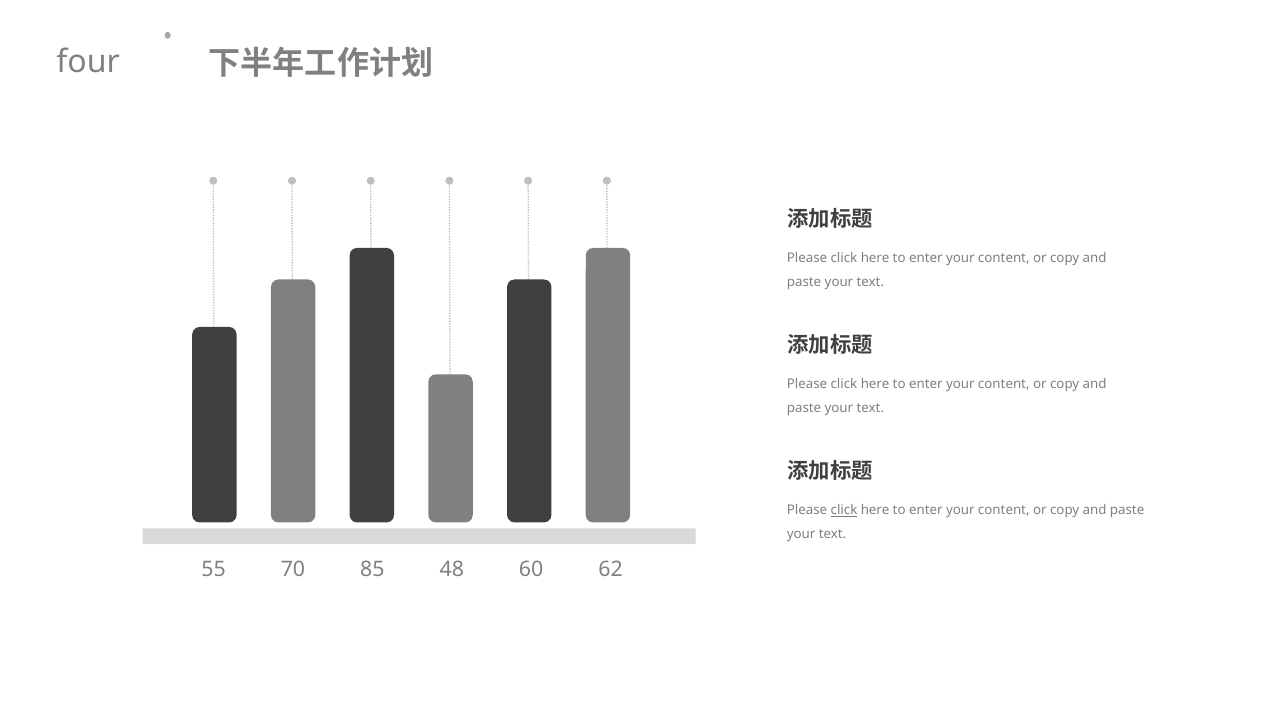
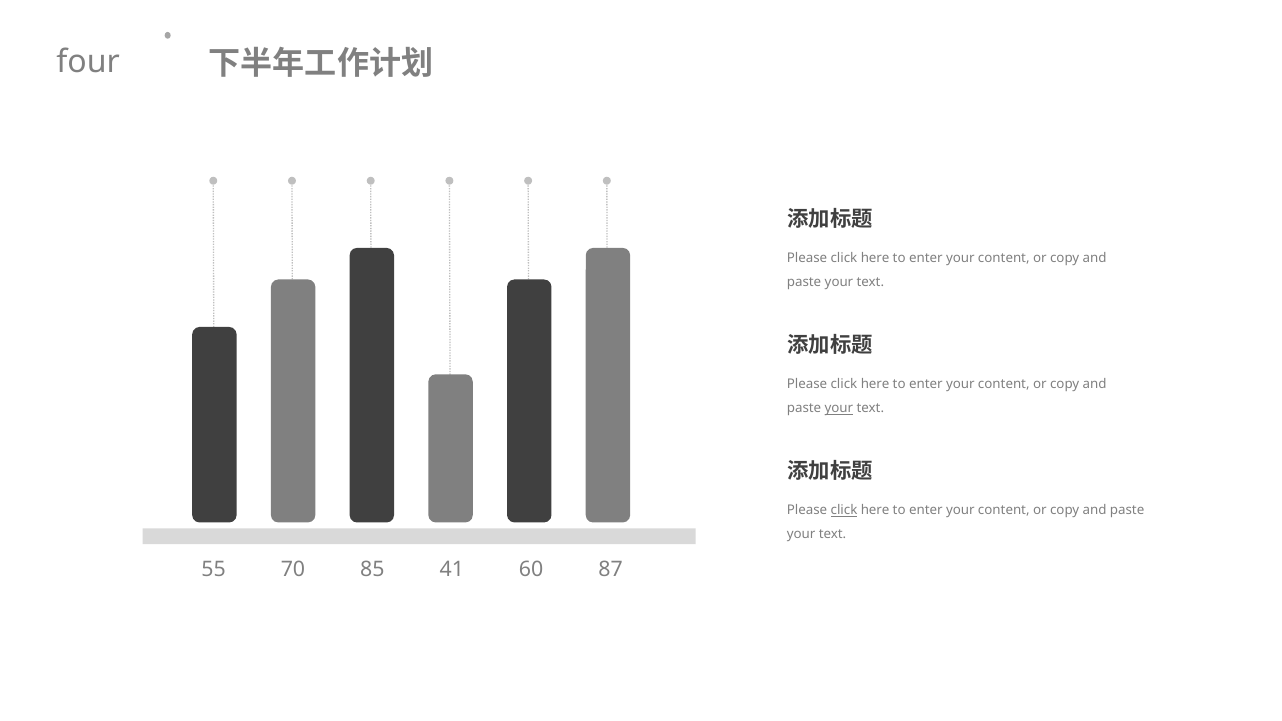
your at (839, 408) underline: none -> present
48: 48 -> 41
62: 62 -> 87
